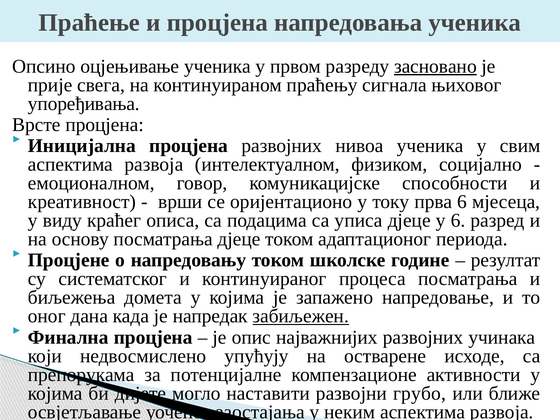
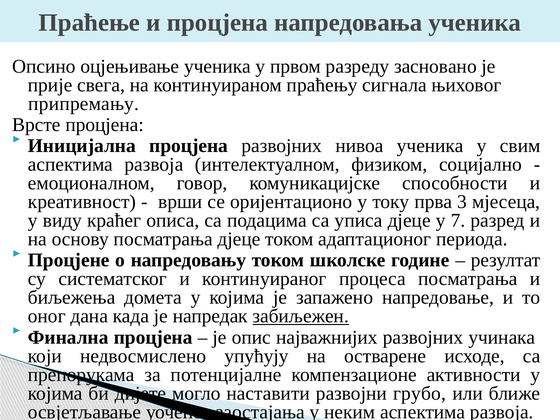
засновано underline: present -> none
упоређивања: упоређивања -> припремању
прва 6: 6 -> 3
у 6: 6 -> 7
